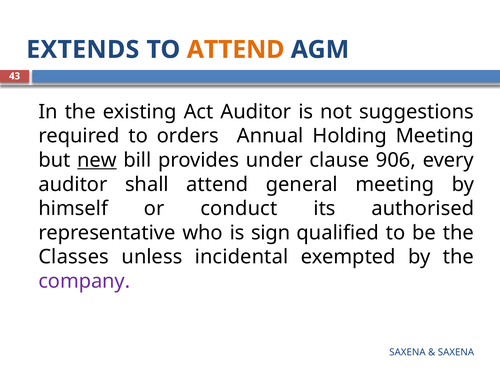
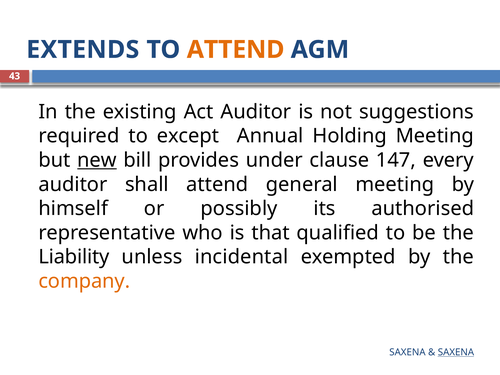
orders: orders -> except
906: 906 -> 147
conduct: conduct -> possibly
sign: sign -> that
Classes: Classes -> Liability
company colour: purple -> orange
SAXENA at (456, 352) underline: none -> present
